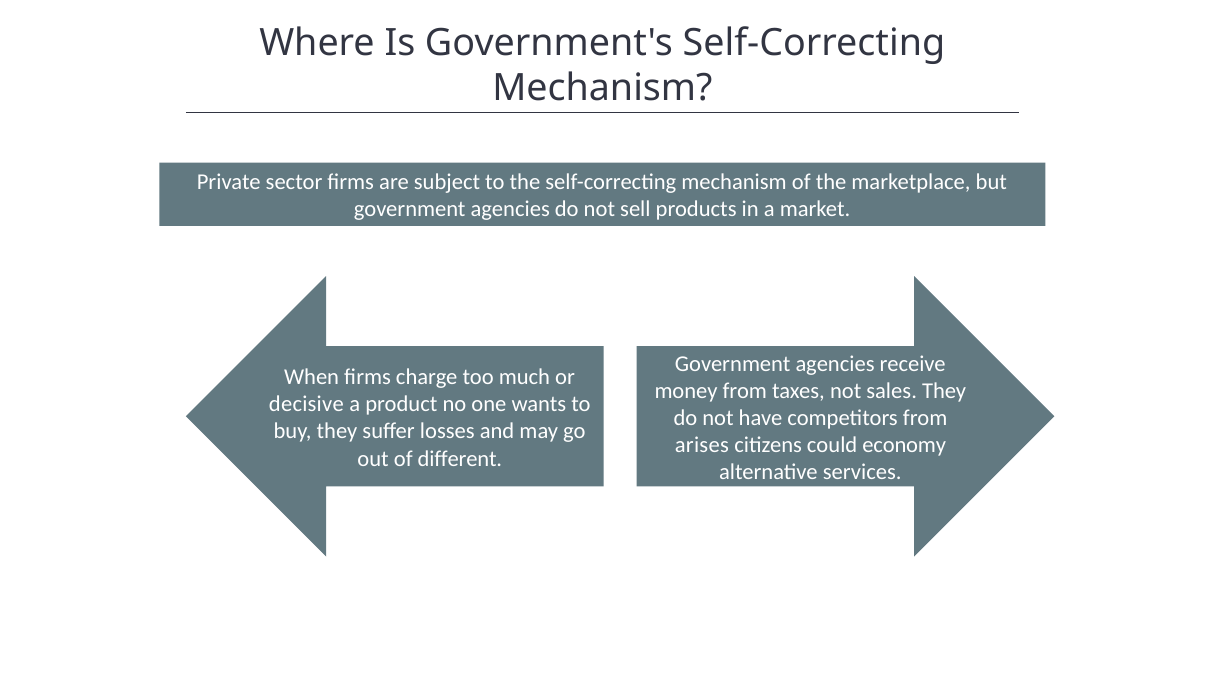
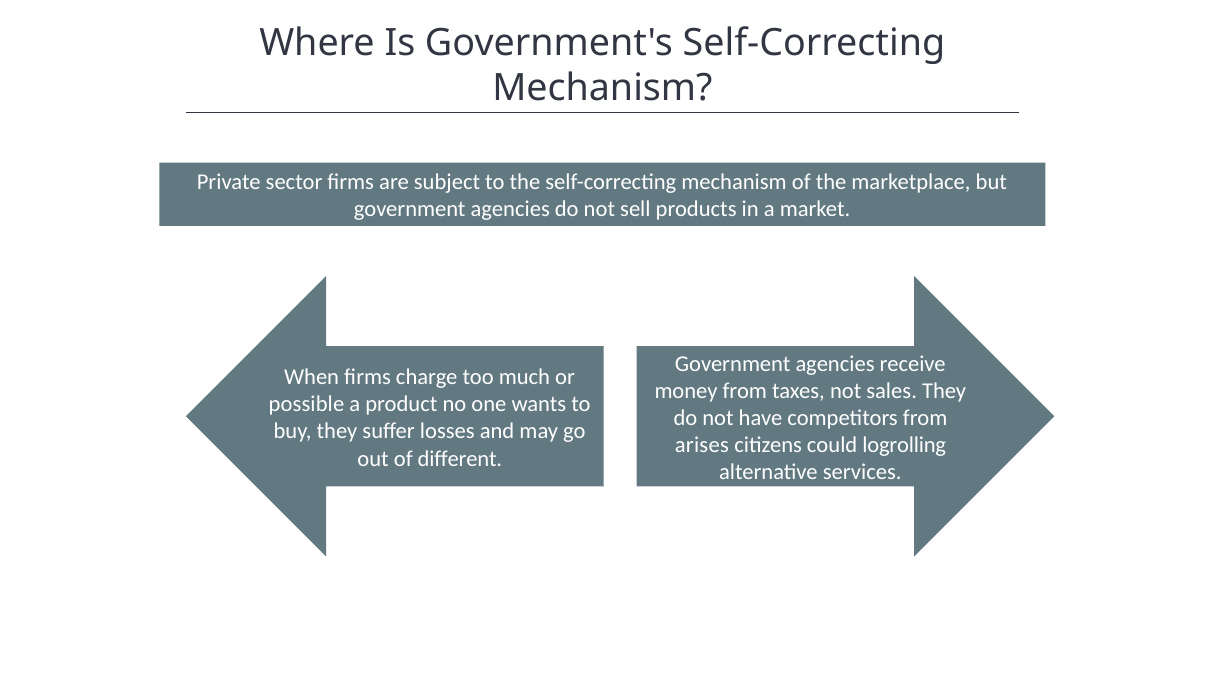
decisive: decisive -> possible
economy: economy -> logrolling
